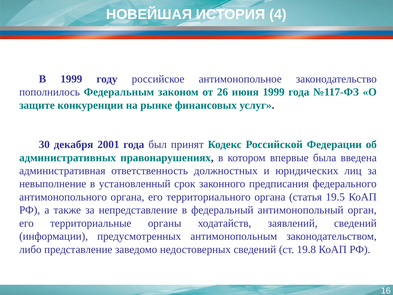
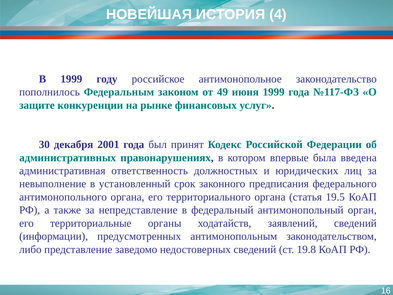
26: 26 -> 49
